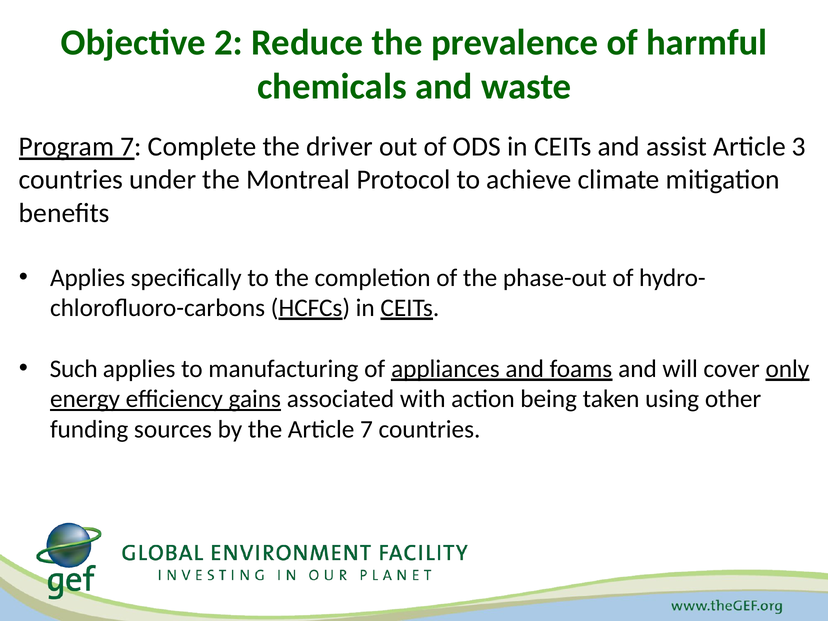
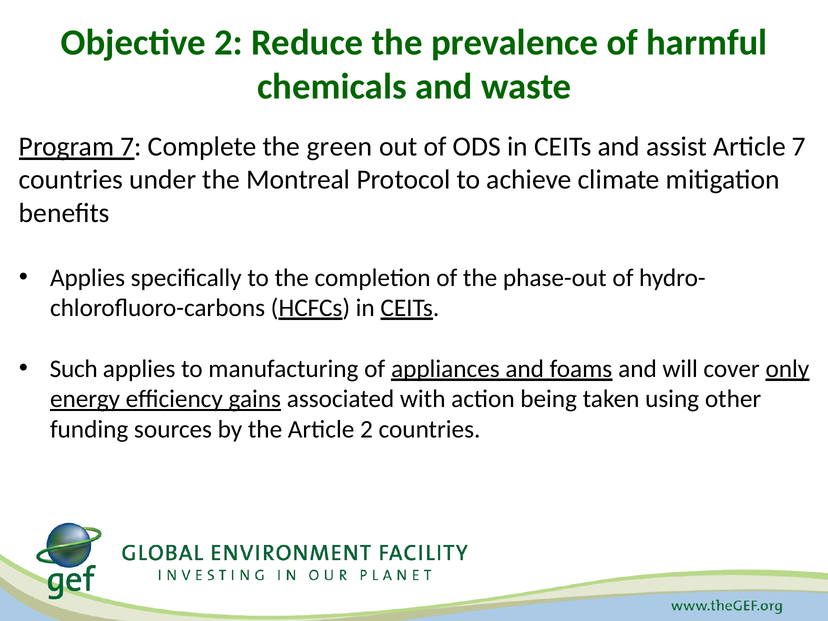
driver: driver -> green
Article 3: 3 -> 7
Article 7: 7 -> 2
